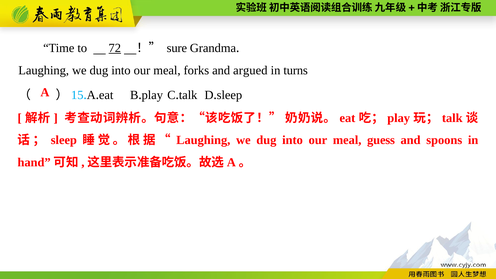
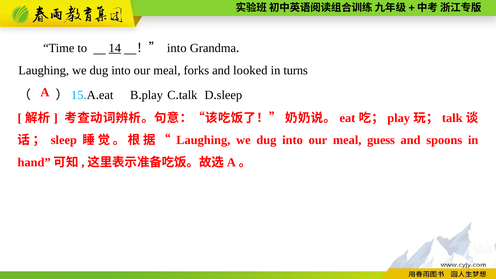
72: 72 -> 14
sure at (177, 48): sure -> into
argued: argued -> looked
